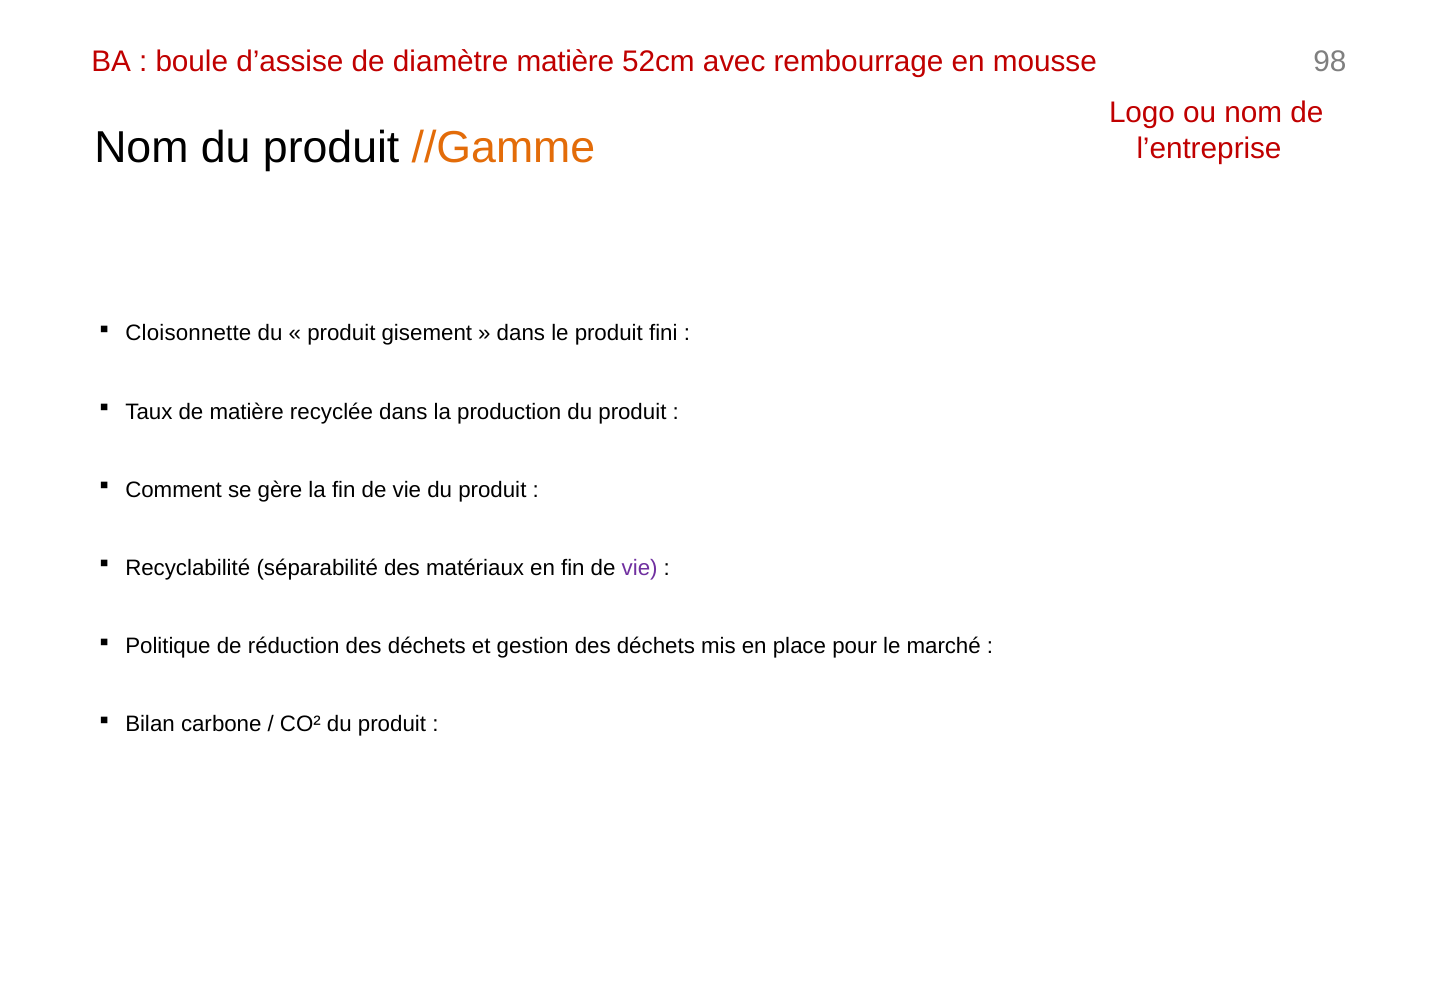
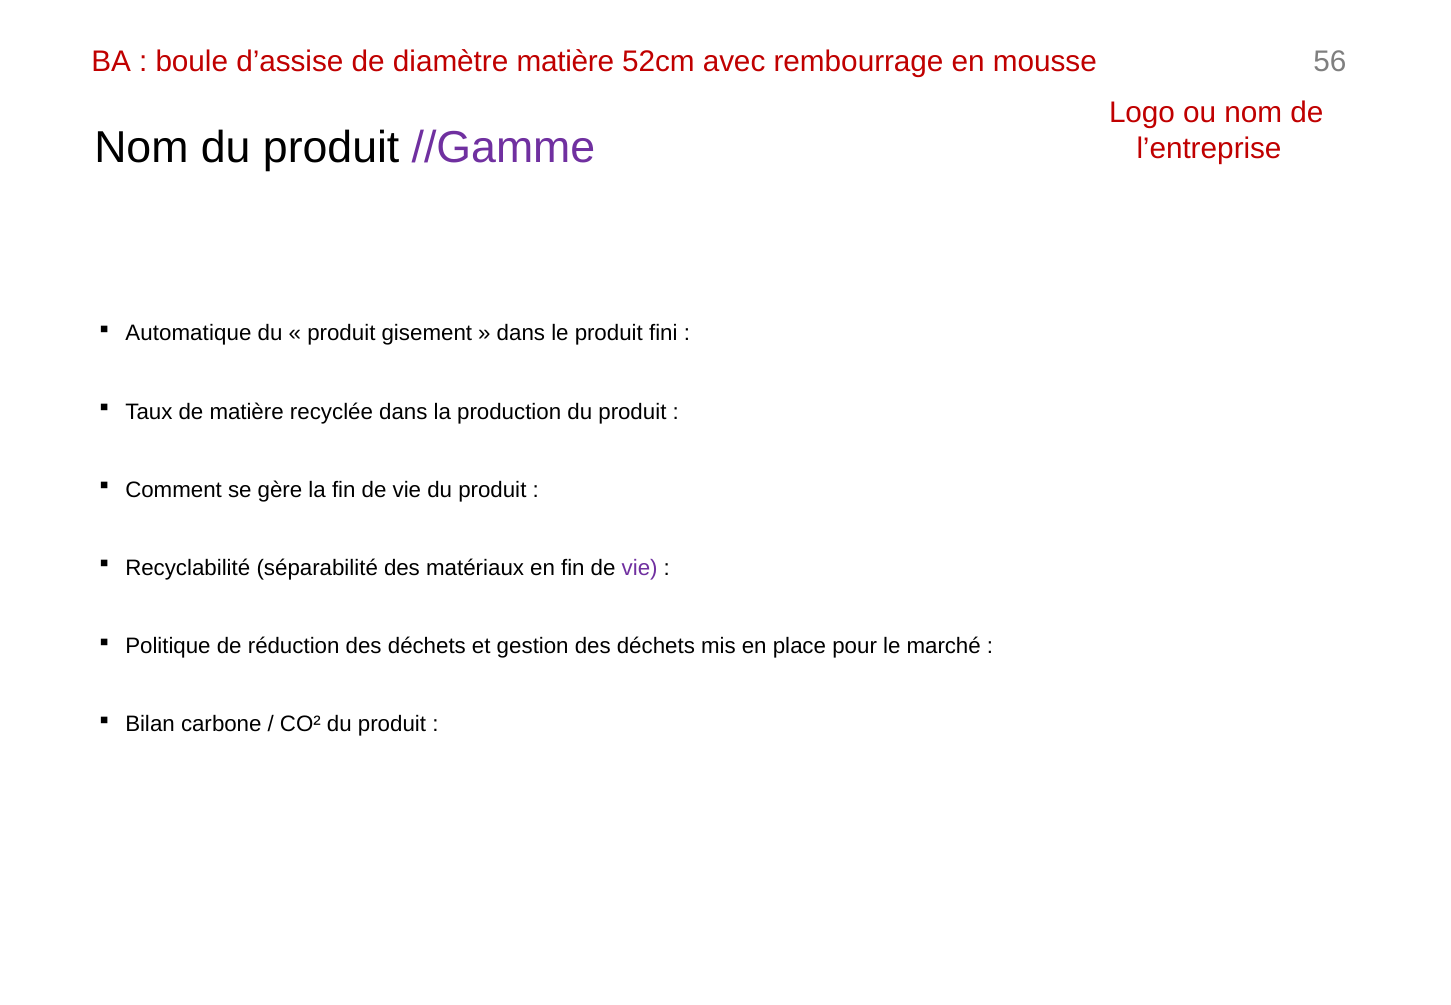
98: 98 -> 56
//Gamme colour: orange -> purple
Cloisonnette: Cloisonnette -> Automatique
